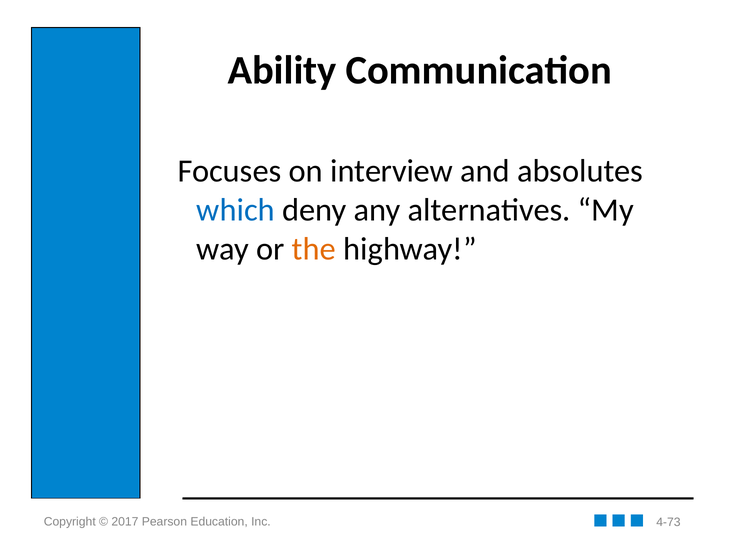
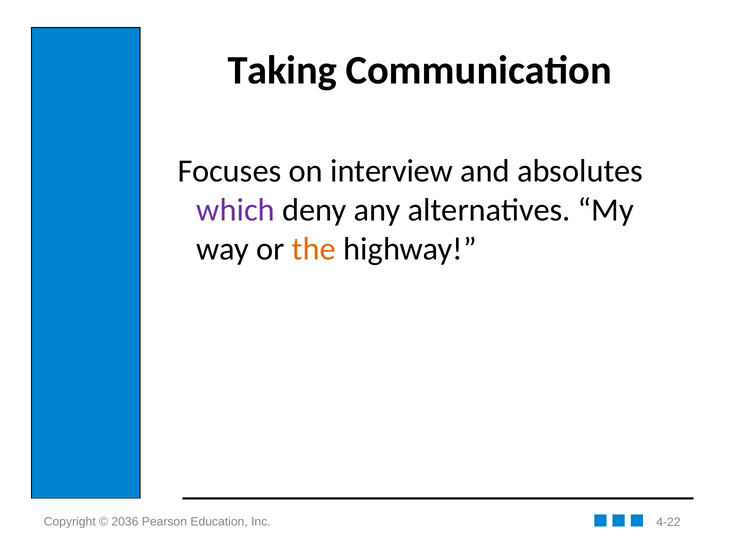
Ability: Ability -> Taking
which colour: blue -> purple
2017: 2017 -> 2036
4-73: 4-73 -> 4-22
